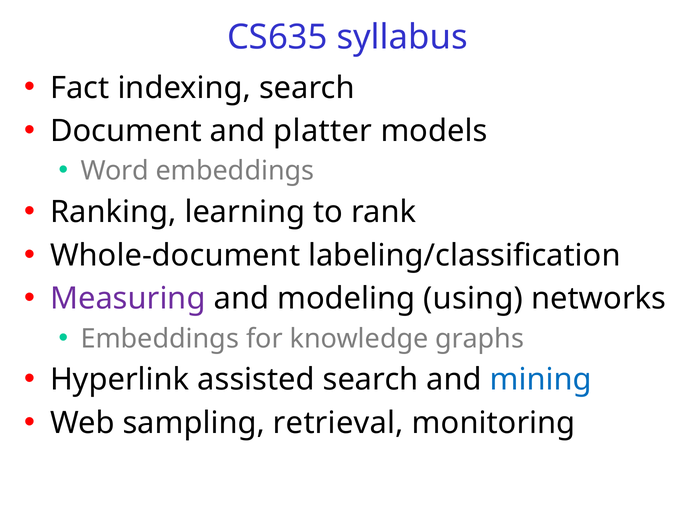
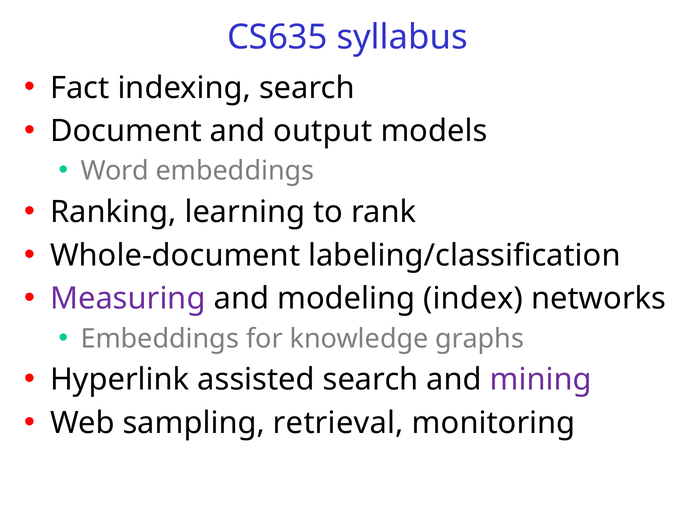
platter: platter -> output
using: using -> index
mining colour: blue -> purple
